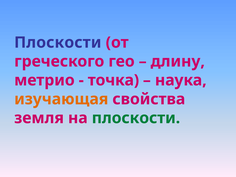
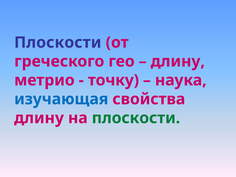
точка: точка -> точку
изучающая colour: orange -> blue
земля at (39, 118): земля -> длину
